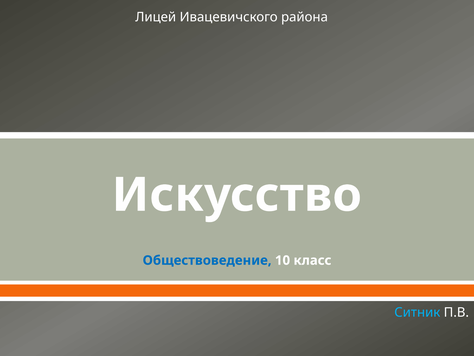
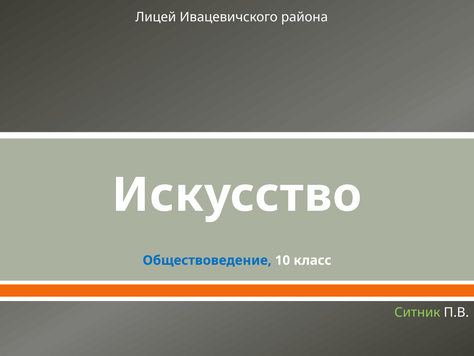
Ситник colour: light blue -> light green
